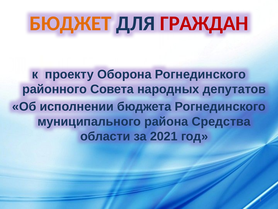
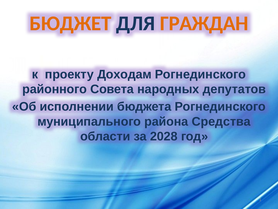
ГРАЖДАН colour: red -> orange
Оборона: Оборона -> Доходам
2021: 2021 -> 2028
